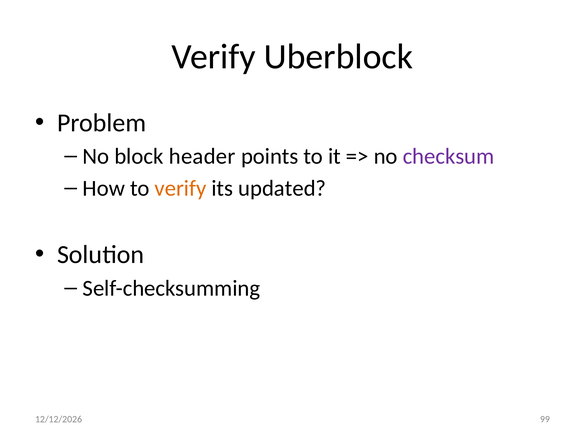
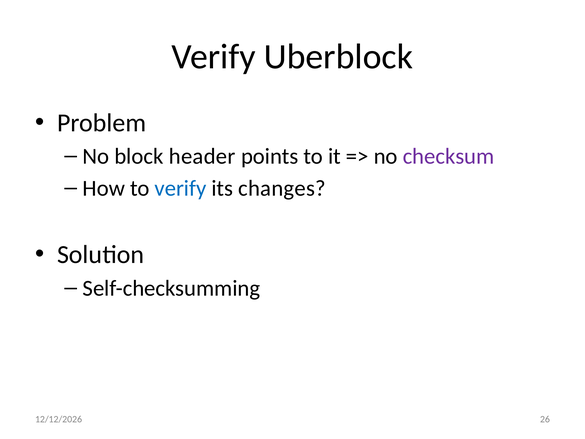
verify at (180, 188) colour: orange -> blue
updated: updated -> changes
99: 99 -> 26
